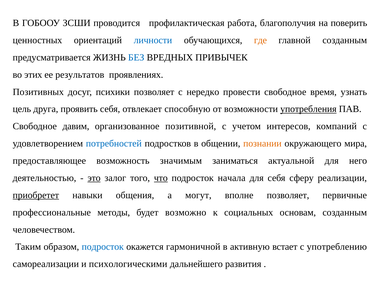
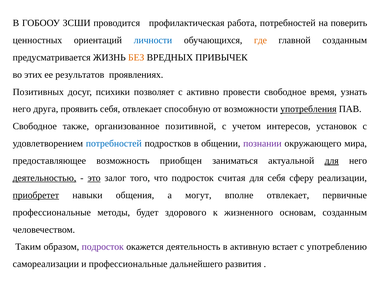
работа благополучия: благополучия -> потребностей
БЕЗ colour: blue -> orange
нередко: нередко -> активно
цель at (22, 109): цель -> него
давим: давим -> также
компаний: компаний -> установок
познании colour: orange -> purple
значимым: значимым -> приобщен
для at (332, 161) underline: none -> present
деятельностью underline: none -> present
что underline: present -> none
начала: начала -> считая
вполне позволяет: позволяет -> отвлекает
возможно: возможно -> здорового
социальных: социальных -> жизненного
подросток at (103, 247) colour: blue -> purple
гармоничной: гармоничной -> деятельность
и психологическими: психологическими -> профессиональные
